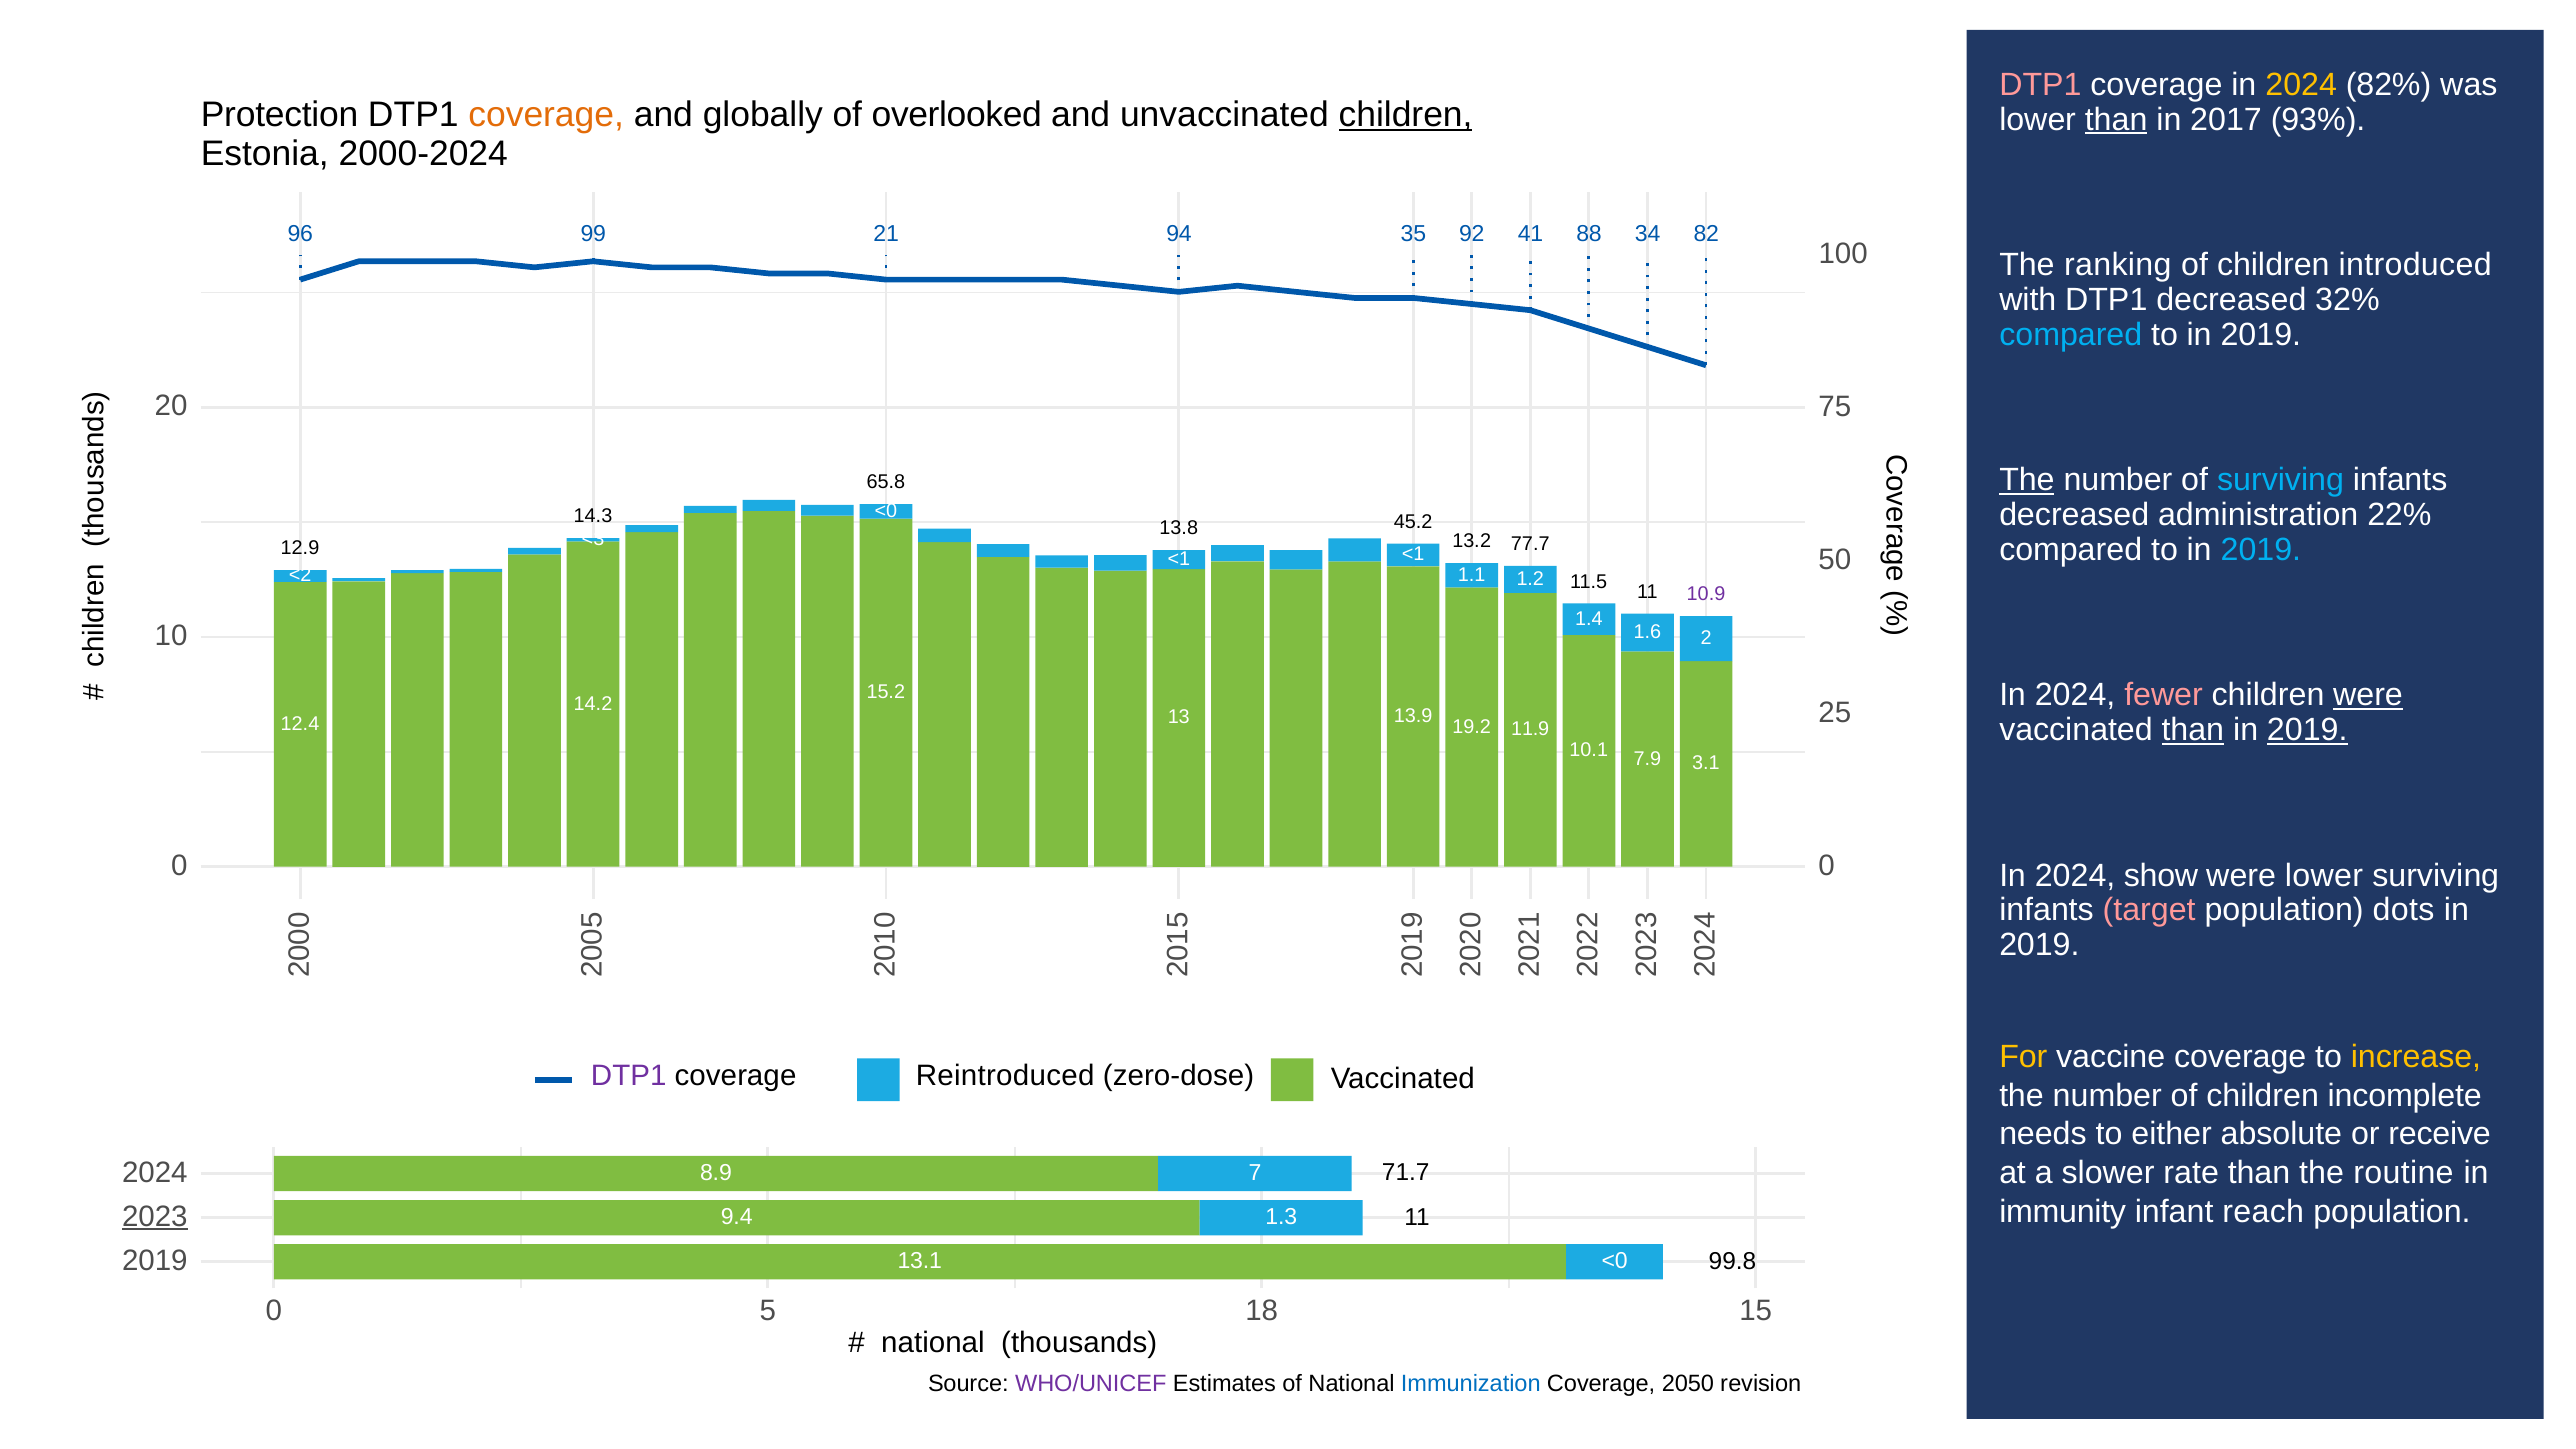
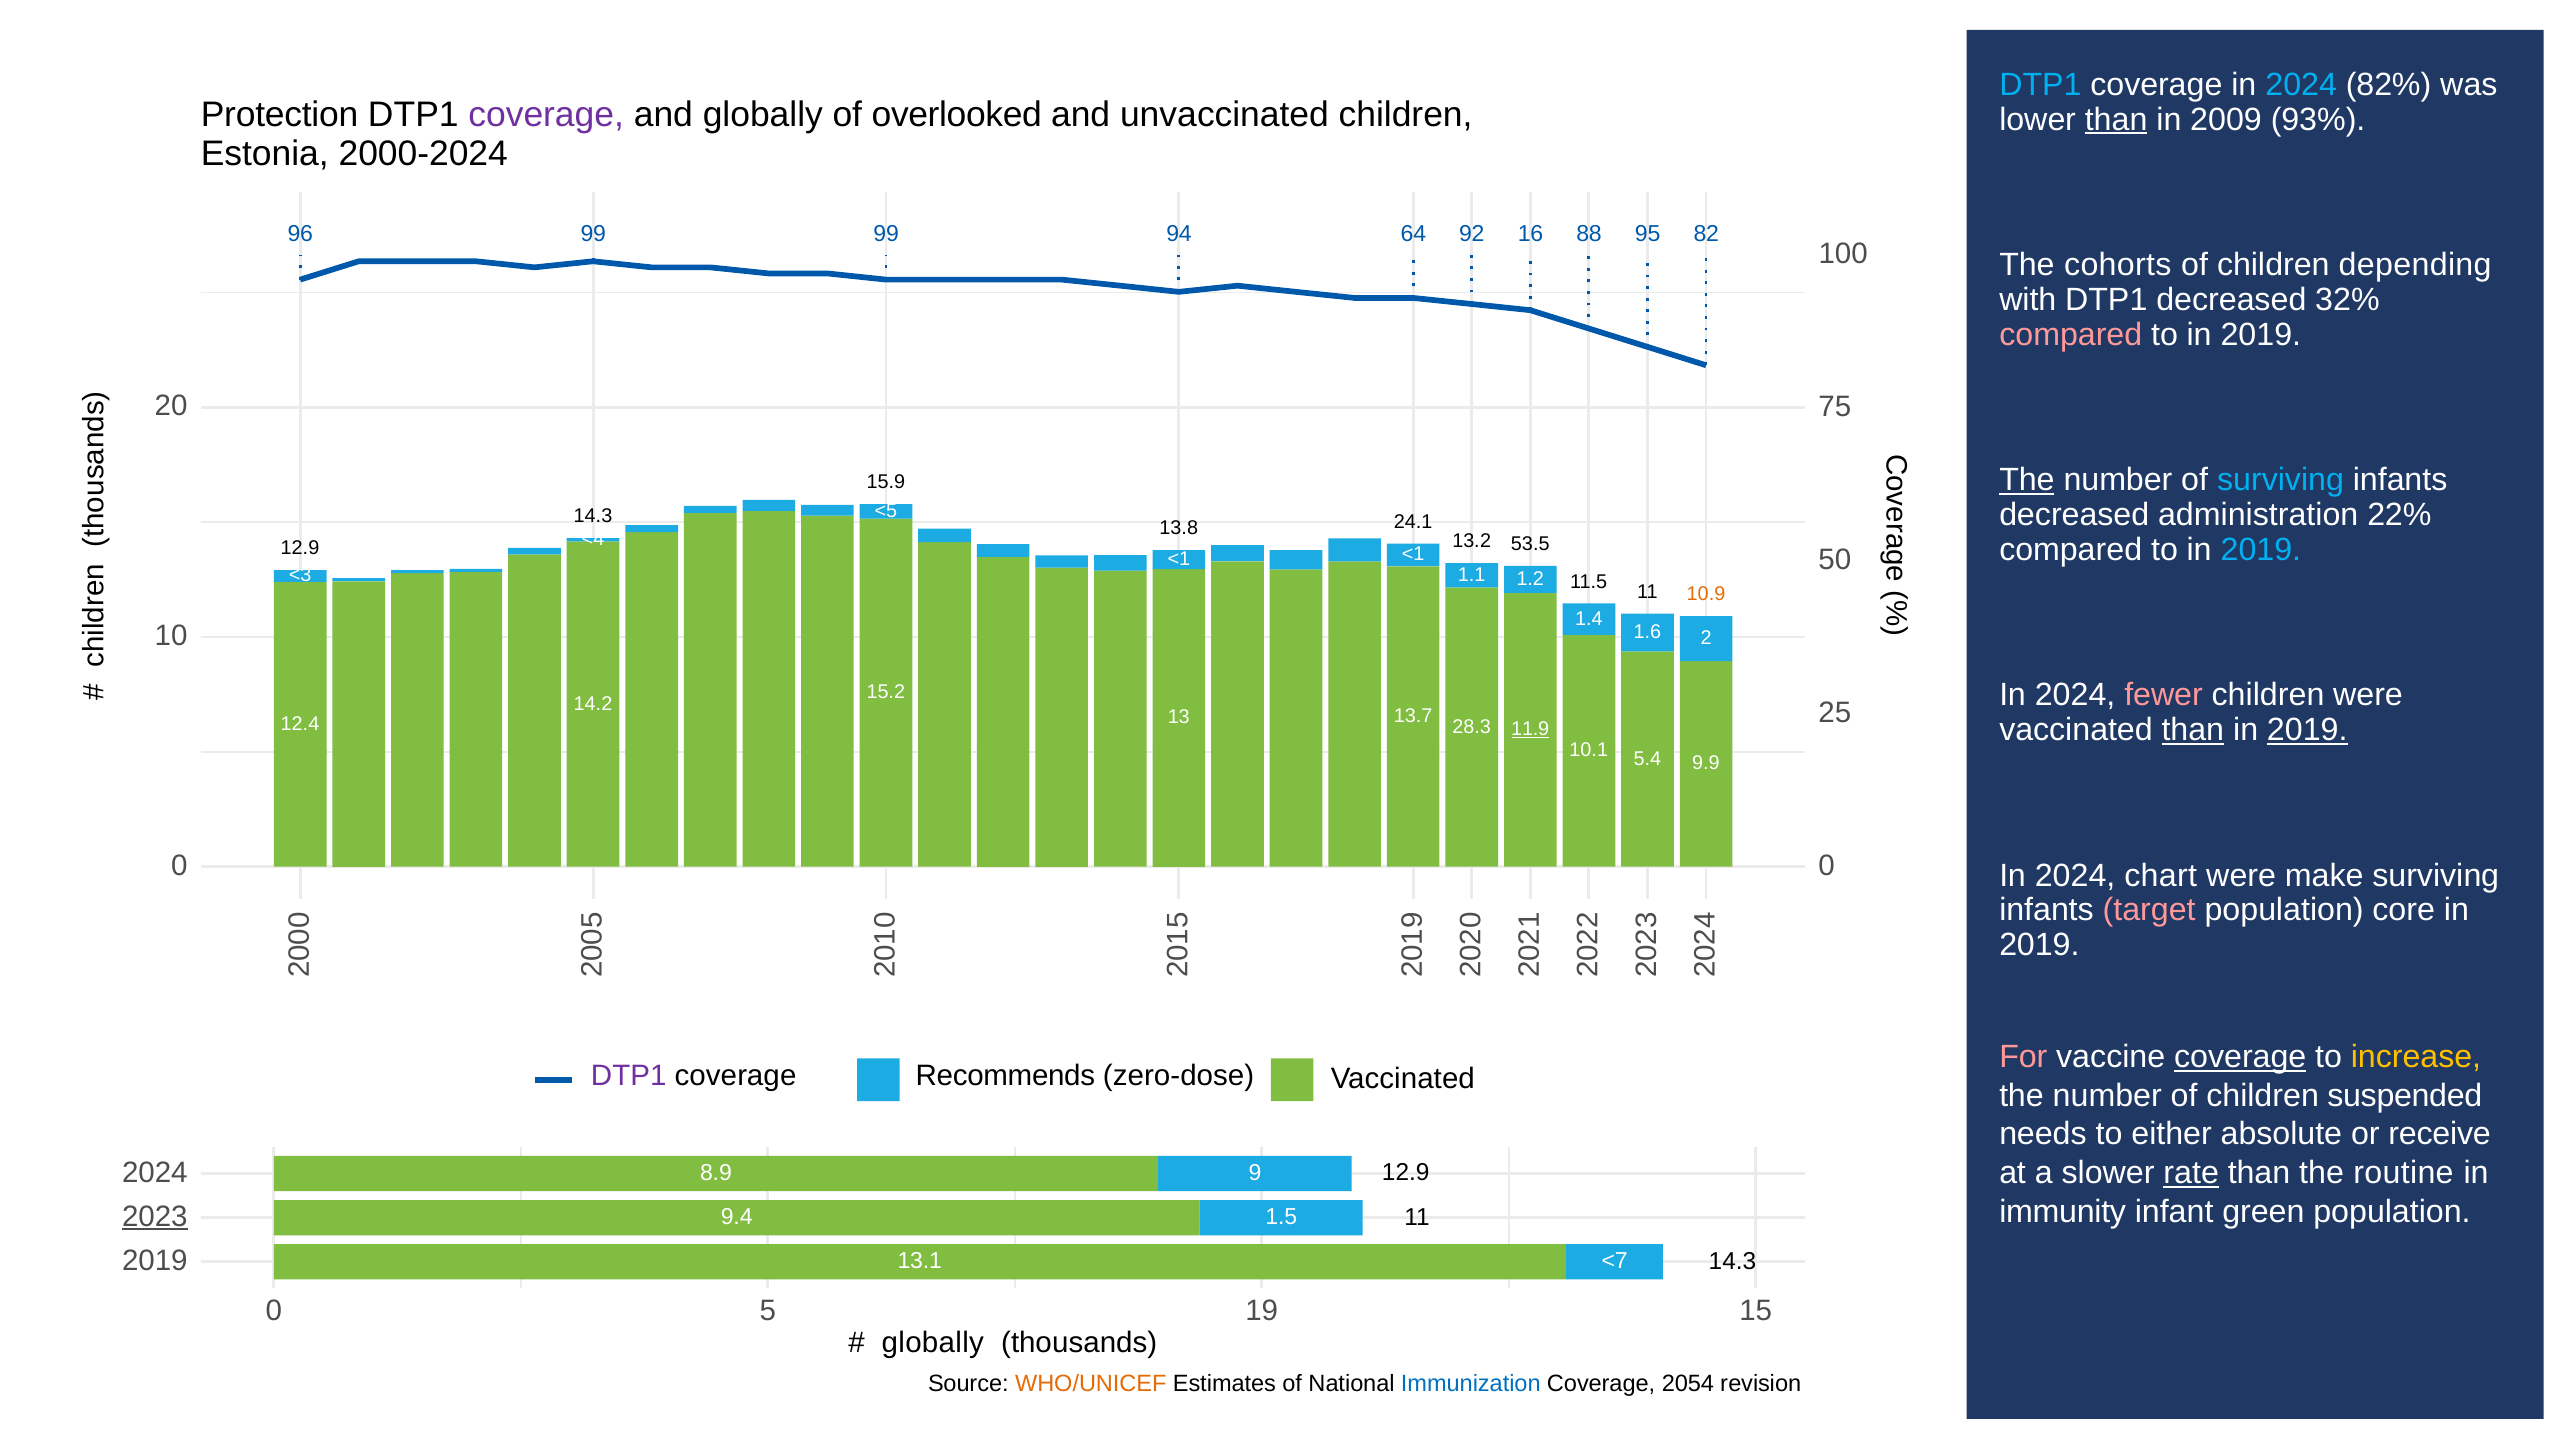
DTP1 at (2040, 85) colour: pink -> light blue
2024 at (2301, 85) colour: yellow -> light blue
coverage at (546, 114) colour: orange -> purple
children at (1406, 114) underline: present -> none
2017: 2017 -> 2009
99 21: 21 -> 99
35: 35 -> 64
41: 41 -> 16
34: 34 -> 95
ranking: ranking -> cohorts
introduced: introduced -> depending
compared at (2071, 335) colour: light blue -> pink
65.8: 65.8 -> 15.9
<0 at (886, 511): <0 -> <5
45.2: 45.2 -> 24.1
<3: <3 -> <4
77.7: 77.7 -> 53.5
<2: <2 -> <3
10.9 colour: purple -> orange
were at (2368, 695) underline: present -> none
13.9: 13.9 -> 13.7
19.2: 19.2 -> 28.3
11.9 underline: none -> present
7.9: 7.9 -> 5.4
3.1: 3.1 -> 9.9
show: show -> chart
were lower: lower -> make
dots: dots -> core
For colour: yellow -> pink
coverage at (2240, 1057) underline: none -> present
Reintroduced: Reintroduced -> Recommends
incomplete: incomplete -> suspended
rate underline: none -> present
71.7 at (1406, 1173): 71.7 -> 12.9
8.9 7: 7 -> 9
reach: reach -> green
1.3: 1.3 -> 1.5
99.8 at (1732, 1261): 99.8 -> 14.3
13.1 <0: <0 -> <7
18: 18 -> 19
national at (933, 1343): national -> globally
WHO/UNICEF colour: purple -> orange
2050: 2050 -> 2054
